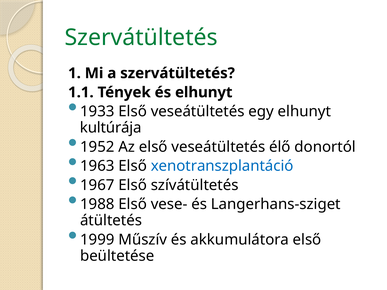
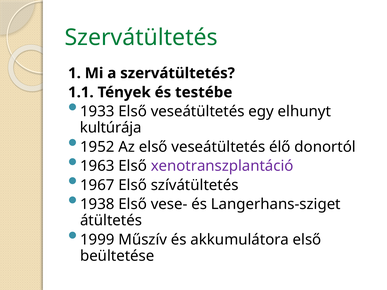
és elhunyt: elhunyt -> testébe
xenotranszplantáció colour: blue -> purple
1988: 1988 -> 1938
